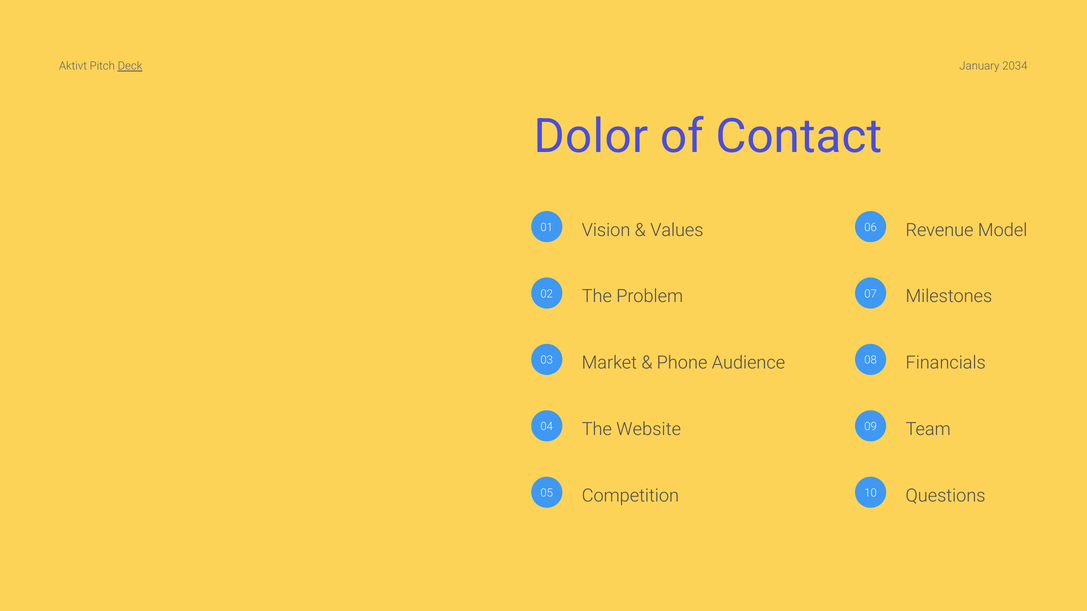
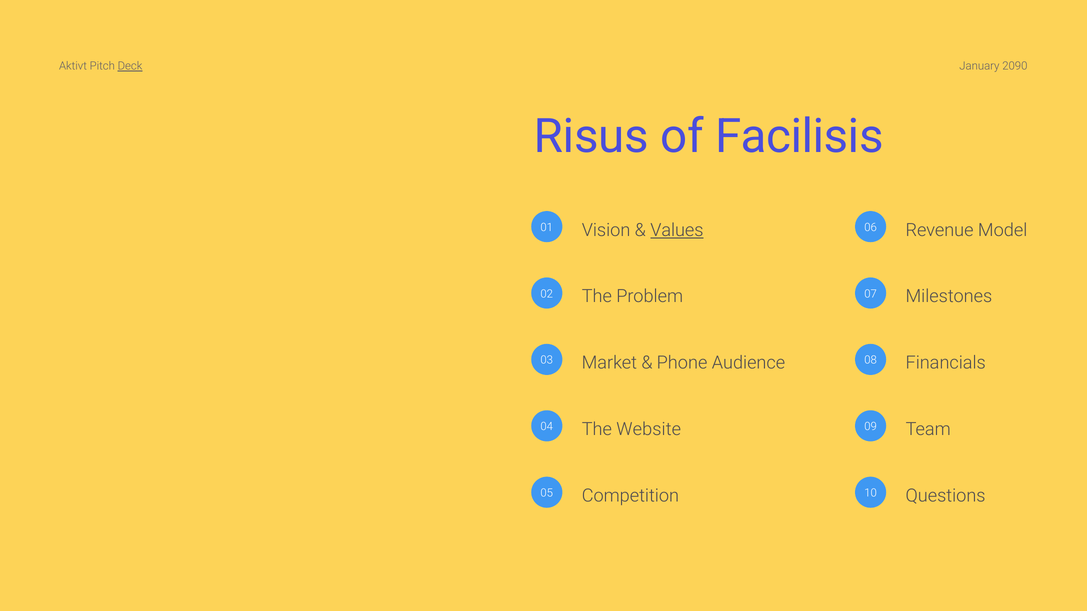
2034: 2034 -> 2090
Dolor: Dolor -> Risus
Contact: Contact -> Facilisis
Values underline: none -> present
